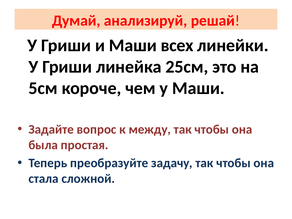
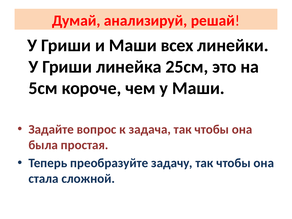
между: между -> задача
